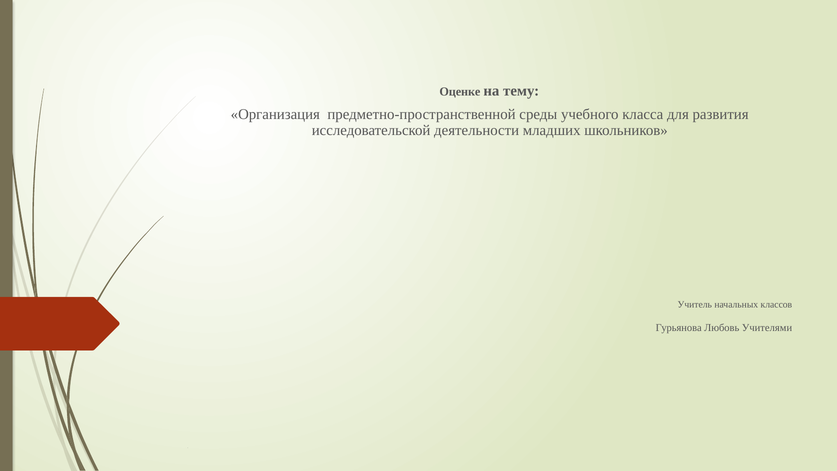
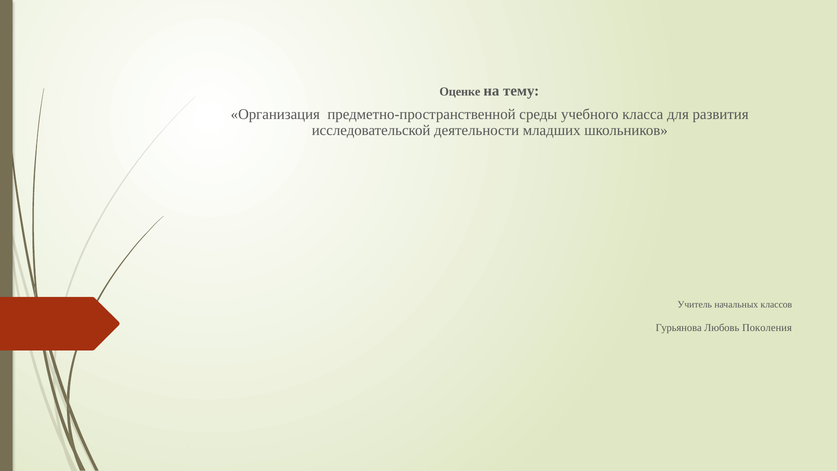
Учителями: Учителями -> Поколения
